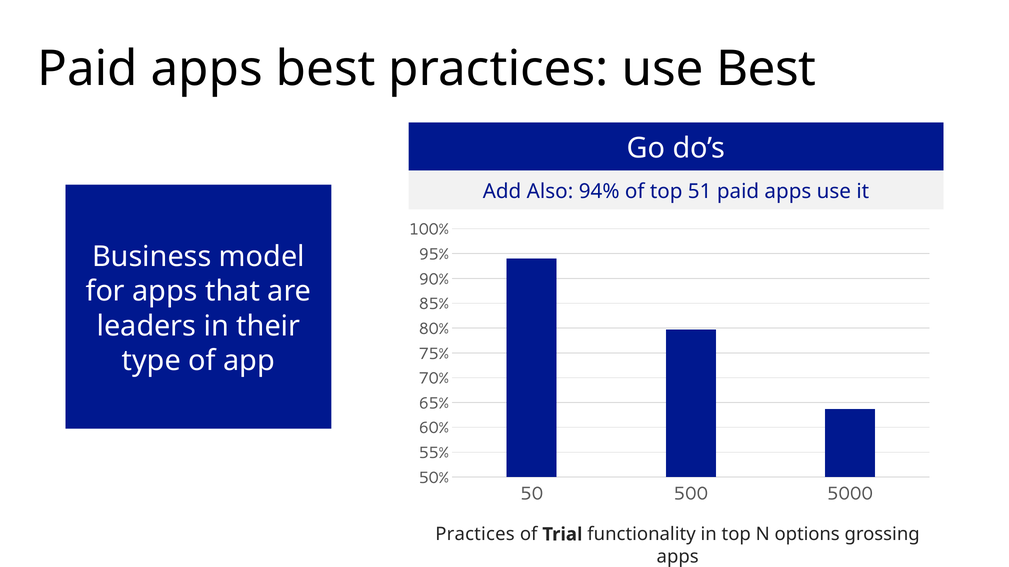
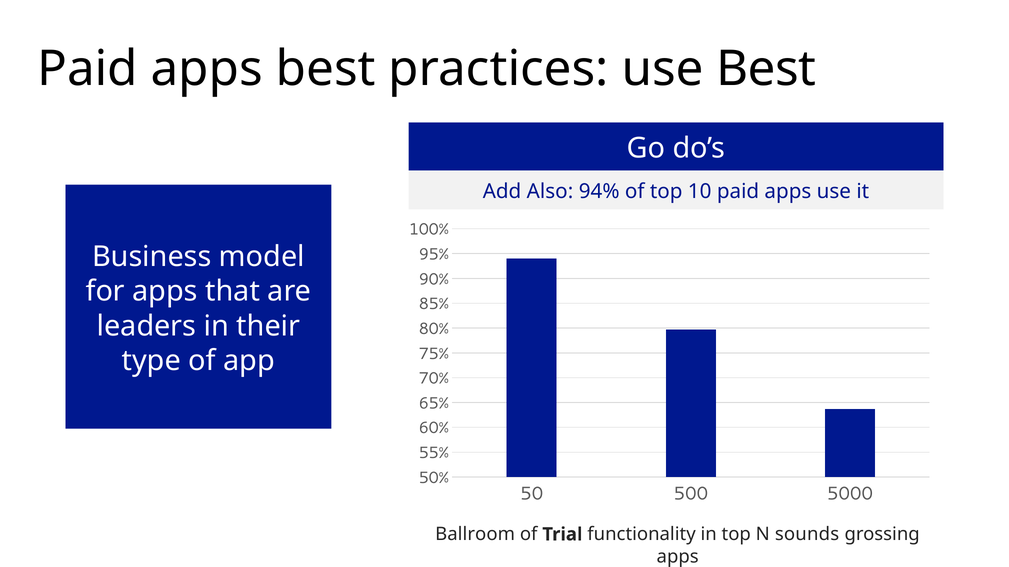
51: 51 -> 10
Practices at (475, 535): Practices -> Ballroom
options: options -> sounds
